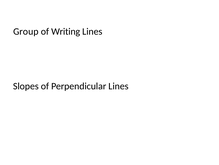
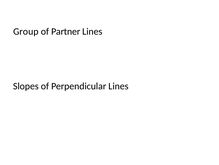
Writing: Writing -> Partner
